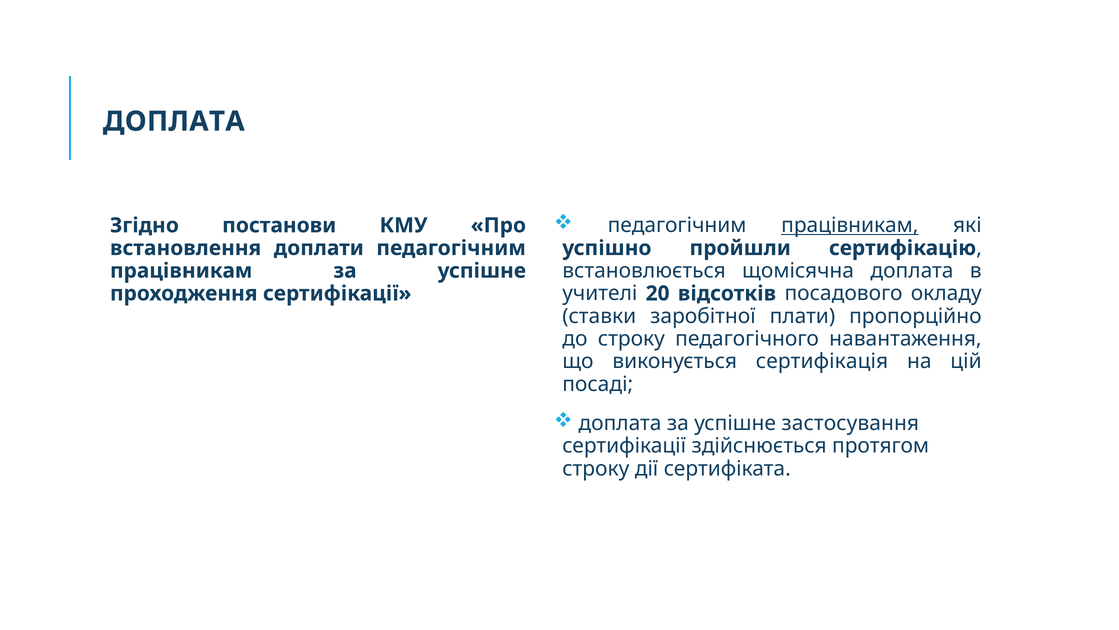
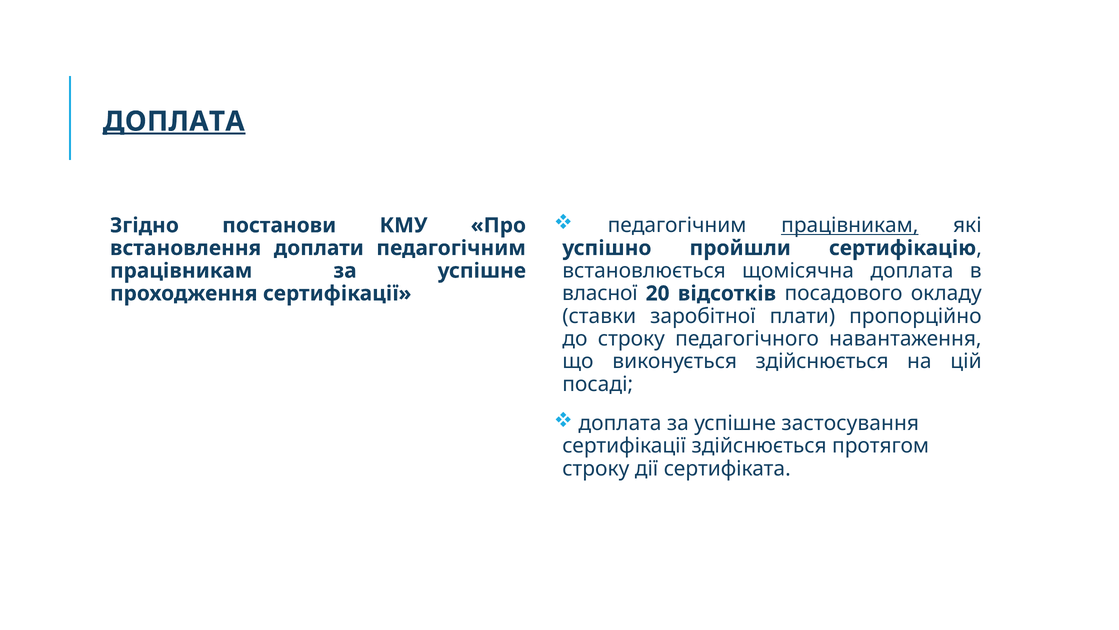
ДОПЛАТА at (174, 121) underline: none -> present
учителі: учителі -> власної
виконується сертифікація: сертифікація -> здійснюється
